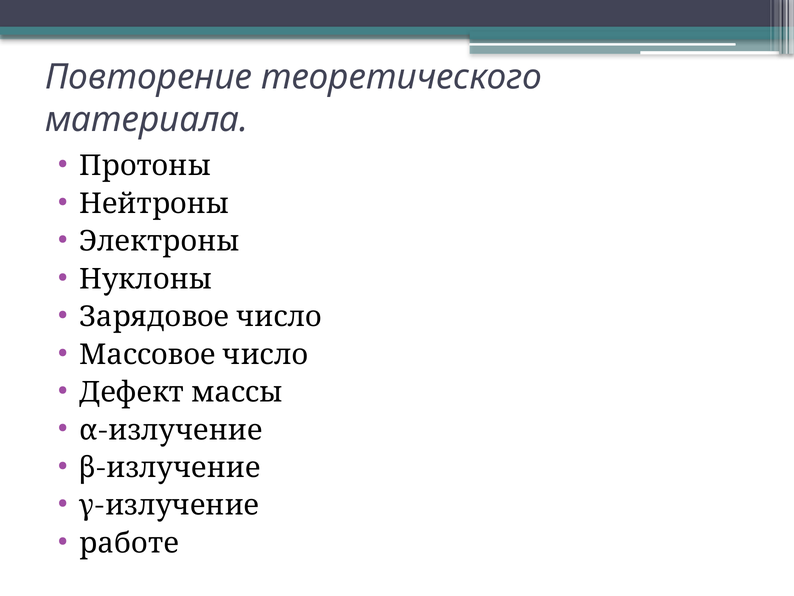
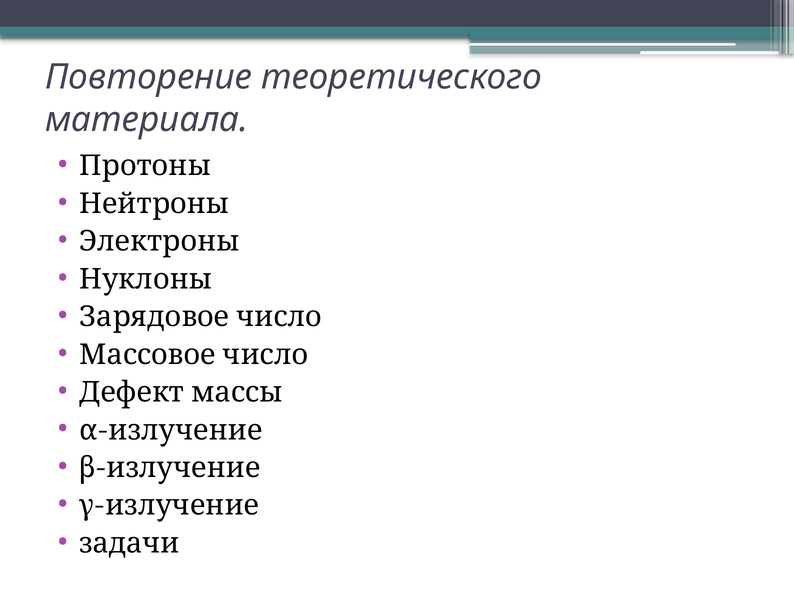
работе: работе -> задачи
